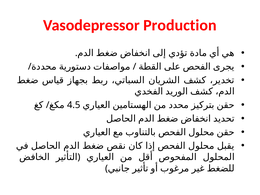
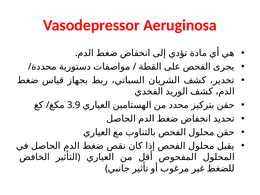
Production: Production -> Aeruginosa
4.5: 4.5 -> 3.9
